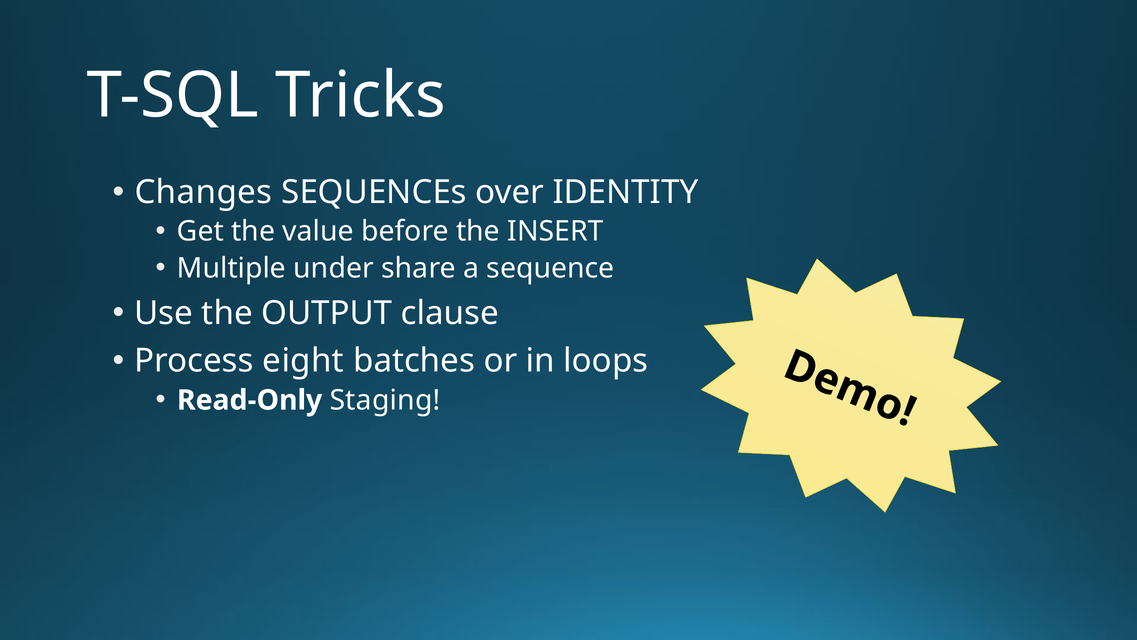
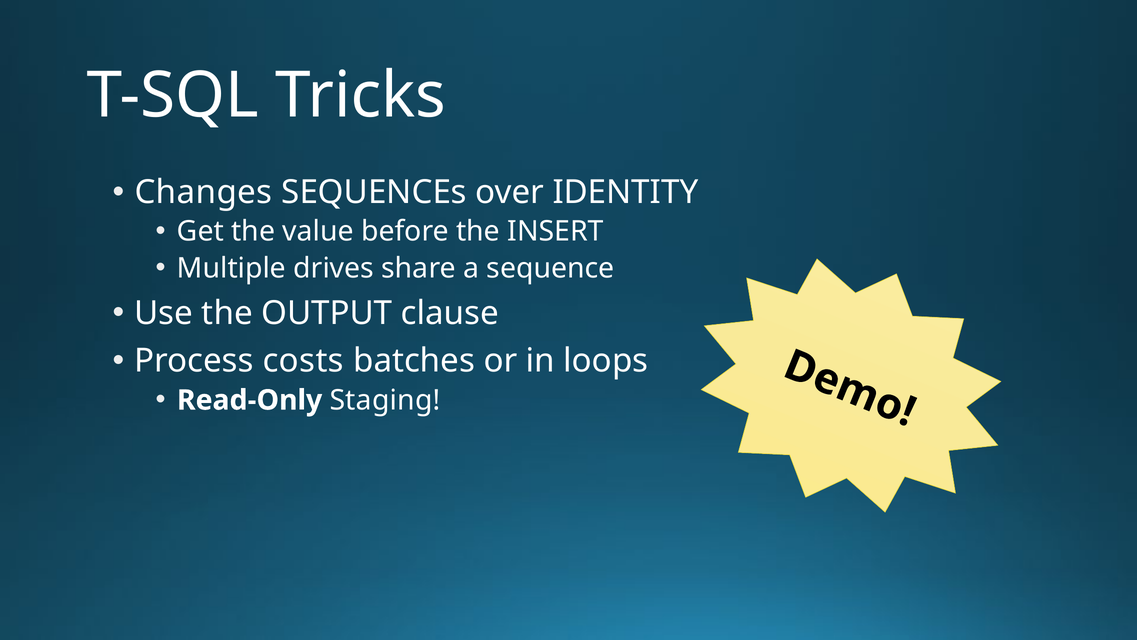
under: under -> drives
eight: eight -> costs
